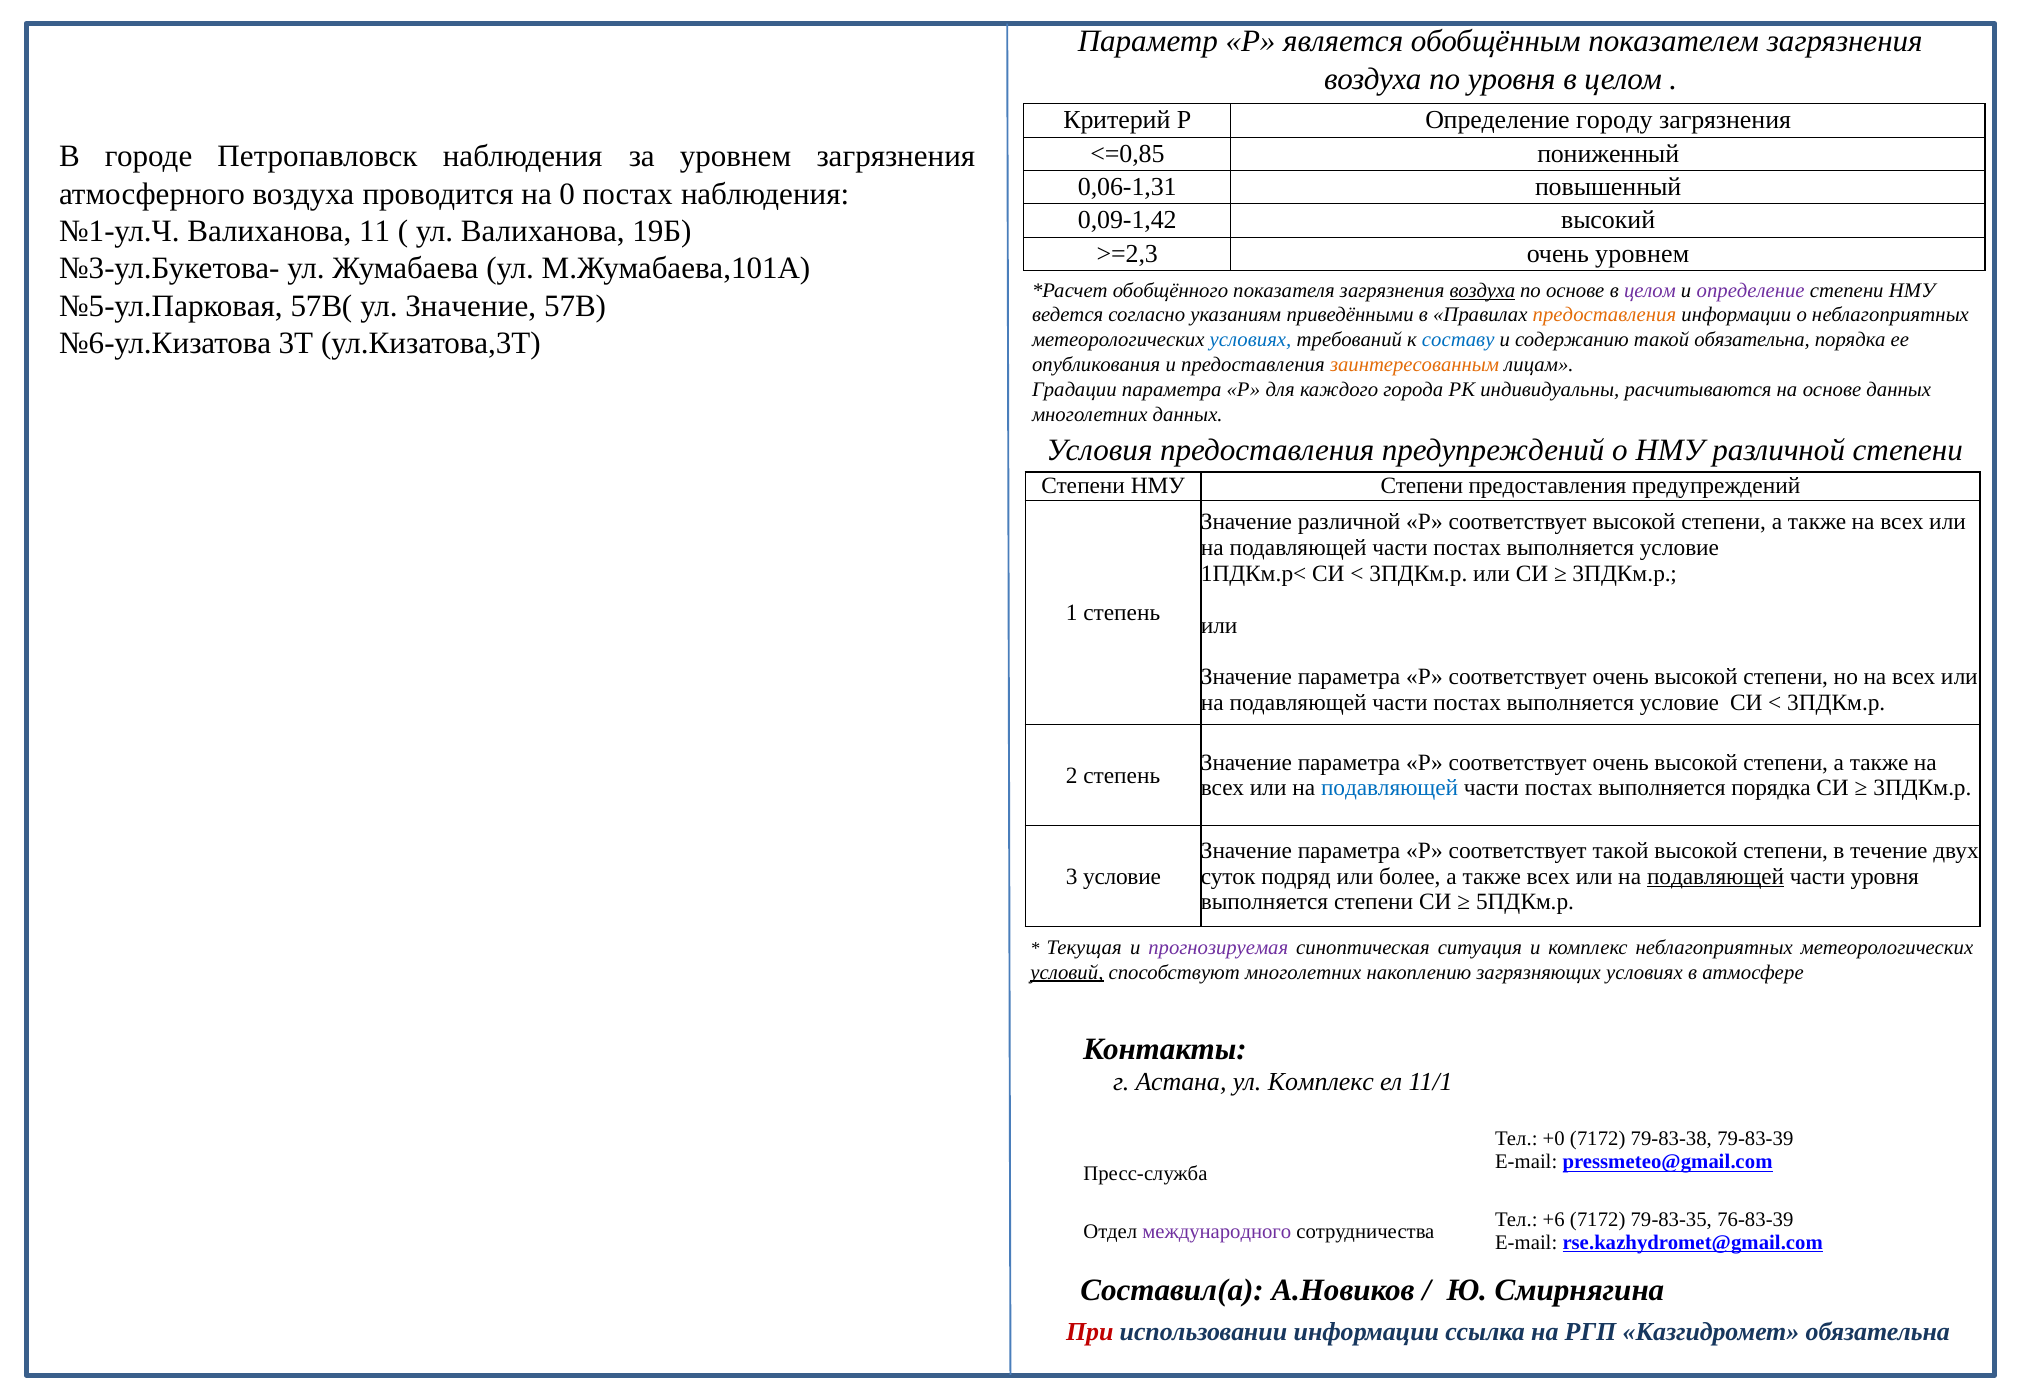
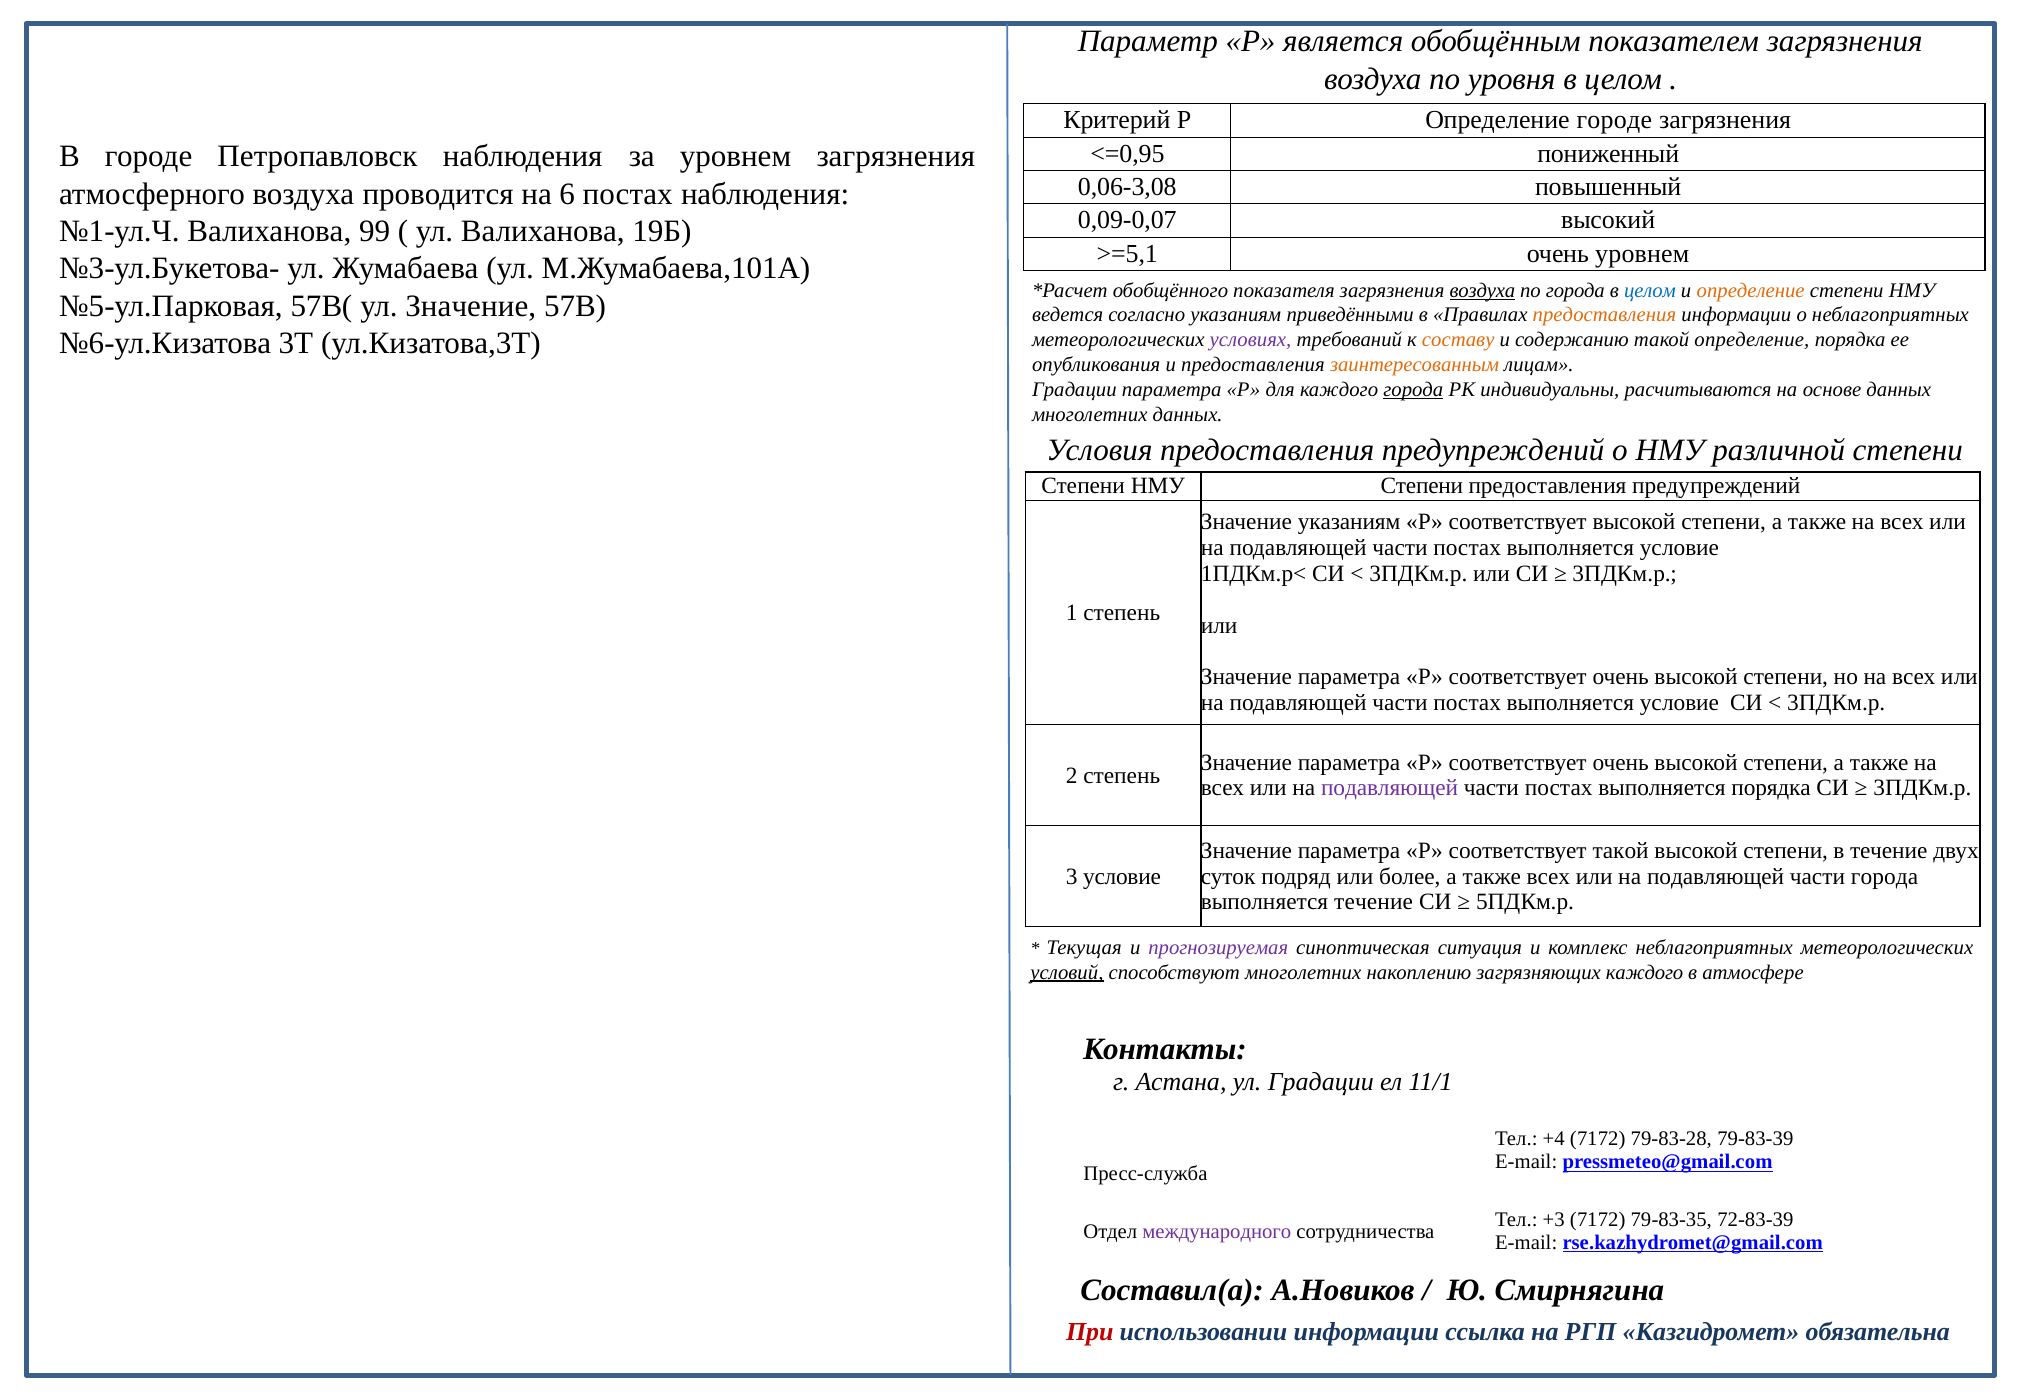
Определение городу: городу -> городе
<=0,85: <=0,85 -> <=0,95
0,06-1,31: 0,06-1,31 -> 0,06-3,08
0: 0 -> 6
0,09-1,42: 0,09-1,42 -> 0,09-0,07
11: 11 -> 99
>=2,3: >=2,3 -> >=5,1
по основе: основе -> города
целом at (1650, 290) colour: purple -> blue
определение at (1751, 290) colour: purple -> orange
условиях at (1251, 340) colour: blue -> purple
составу colour: blue -> orange
такой обязательна: обязательна -> определение
города at (1413, 390) underline: none -> present
Значение различной: различной -> указаниям
подавляющей at (1390, 788) colour: blue -> purple
подавляющей at (1716, 877) underline: present -> none
части уровня: уровня -> города
выполняется степени: степени -> течение
загрязняющих условиях: условиях -> каждого
ул Комплекс: Комплекс -> Градации
+0: +0 -> +4
79-83-38: 79-83-38 -> 79-83-28
+6: +6 -> +3
76-83-39: 76-83-39 -> 72-83-39
